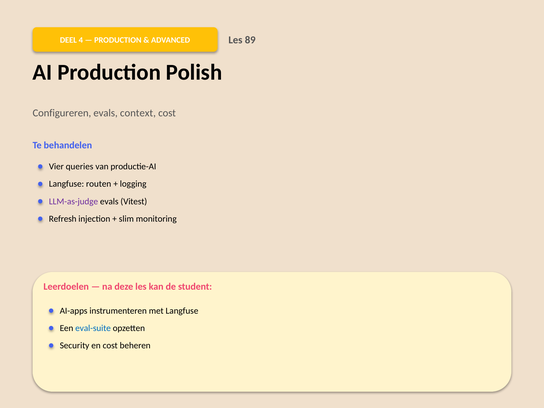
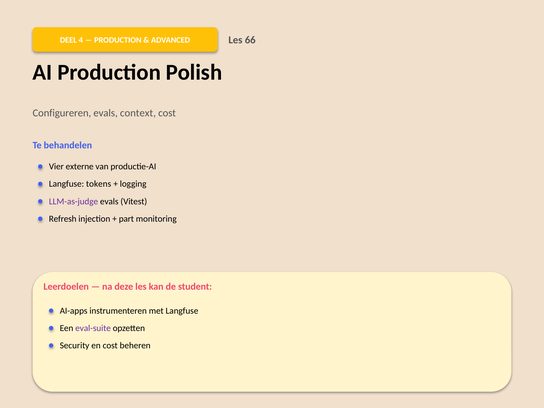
89: 89 -> 66
queries: queries -> externe
routen: routen -> tokens
slim: slim -> part
eval-suite colour: blue -> purple
